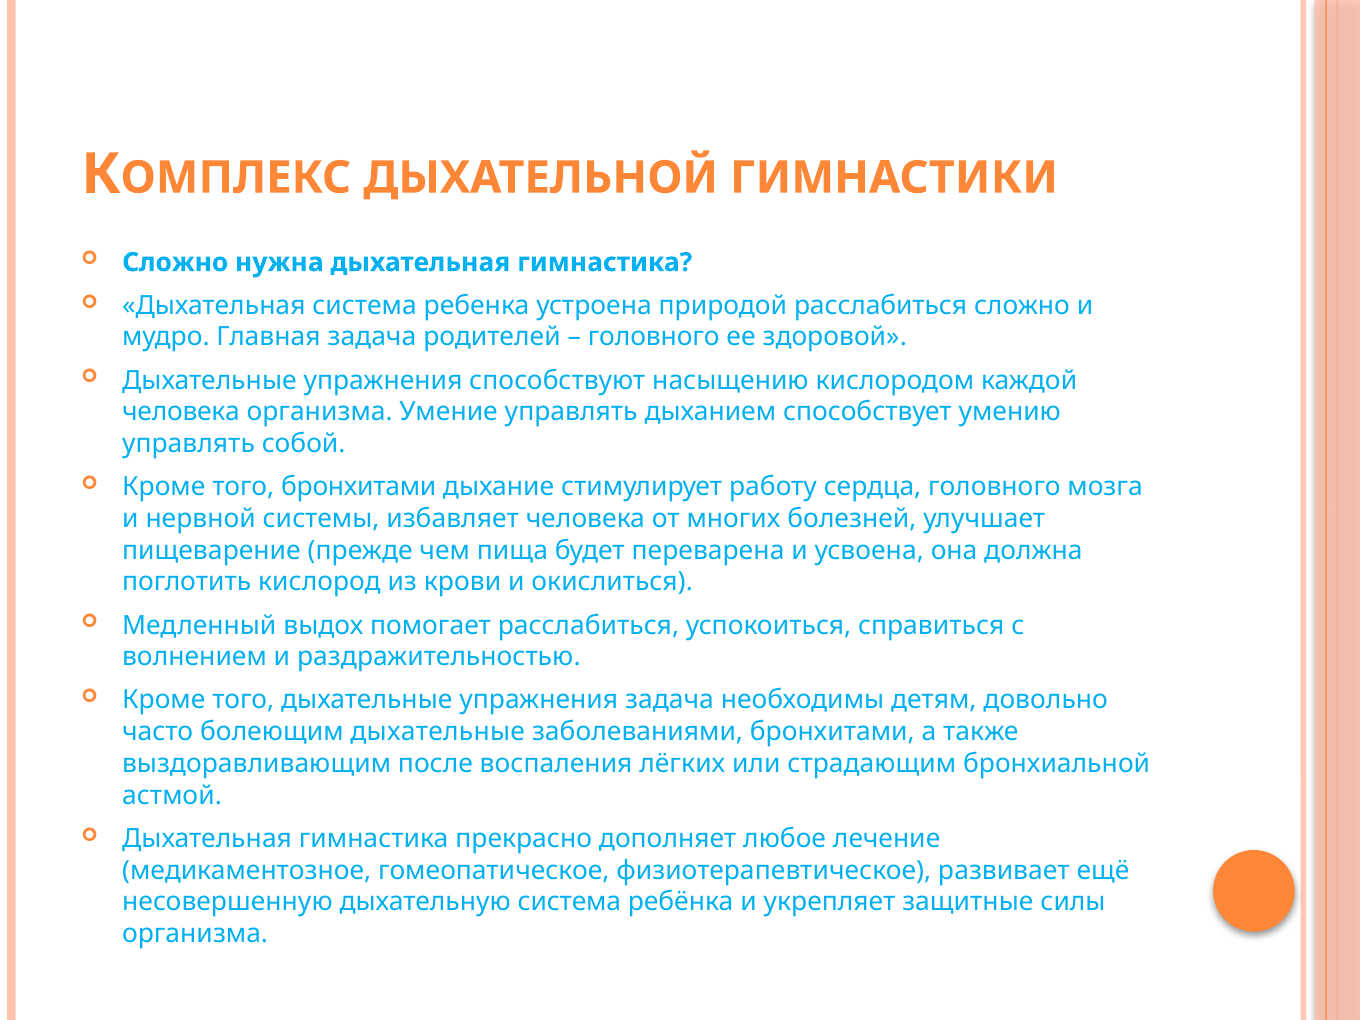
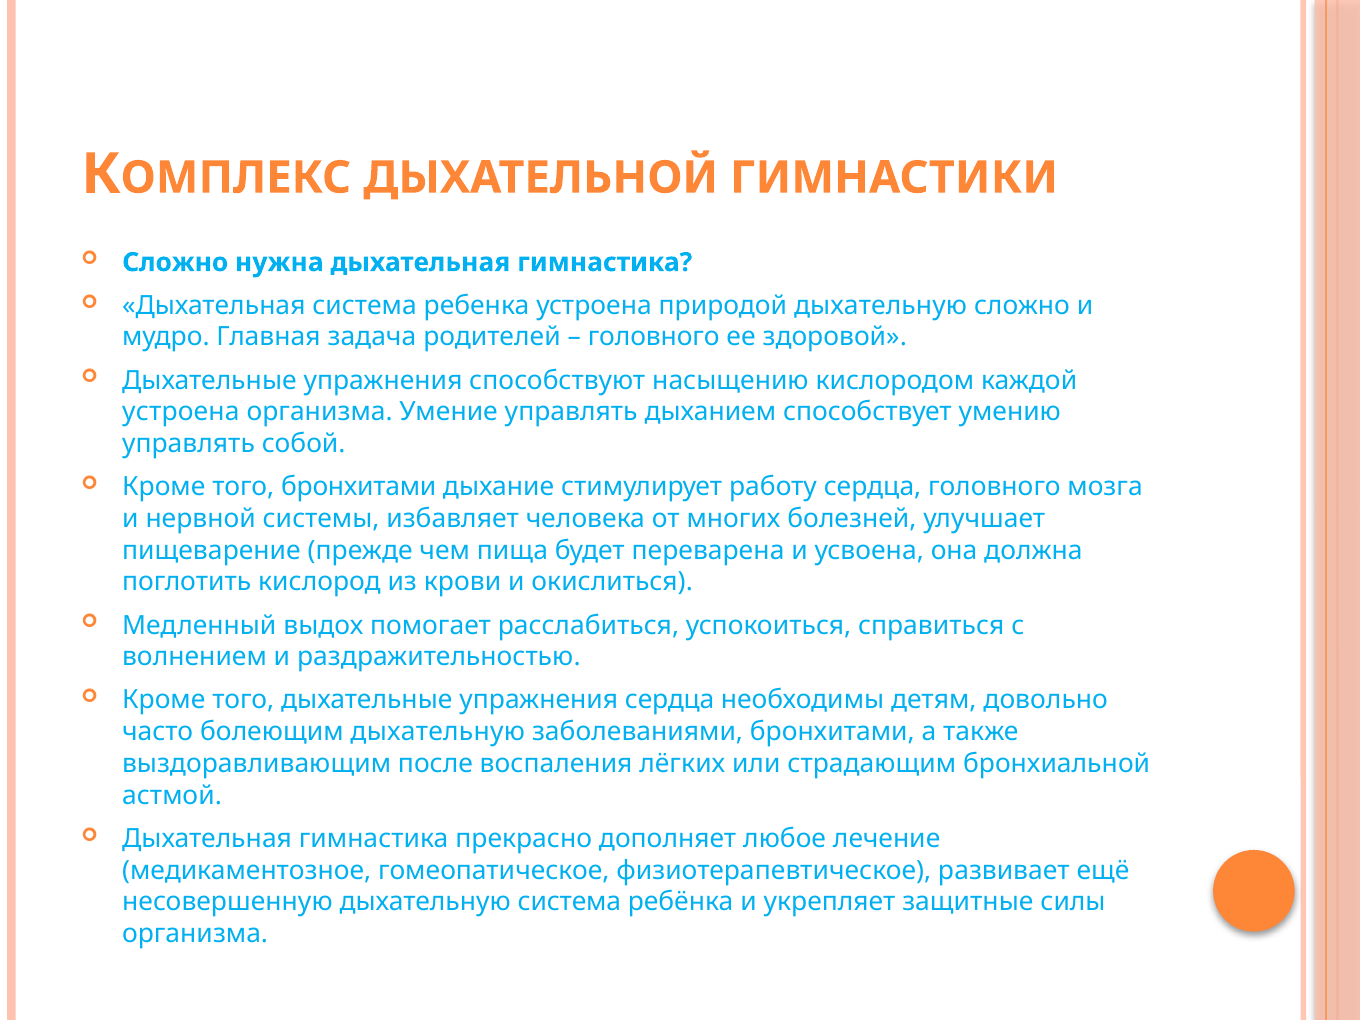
природой расслабиться: расслабиться -> дыхательную
человека at (181, 412): человека -> устроена
упражнения задача: задача -> сердца
болеющим дыхательные: дыхательные -> дыхательную
